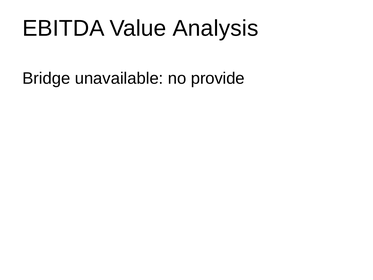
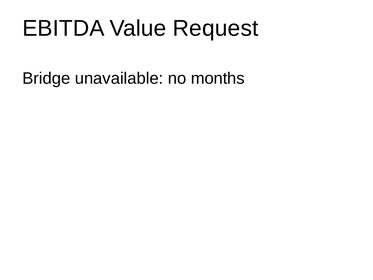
Analysis: Analysis -> Request
provide: provide -> months
